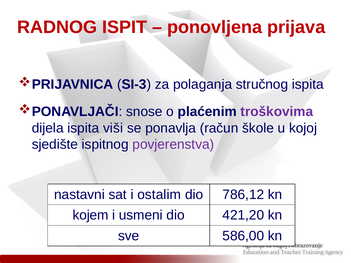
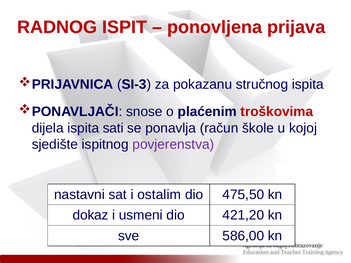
polaganja: polaganja -> pokazanu
troškovima colour: purple -> red
viši: viši -> sati
786,12: 786,12 -> 475,50
kojem: kojem -> dokaz
